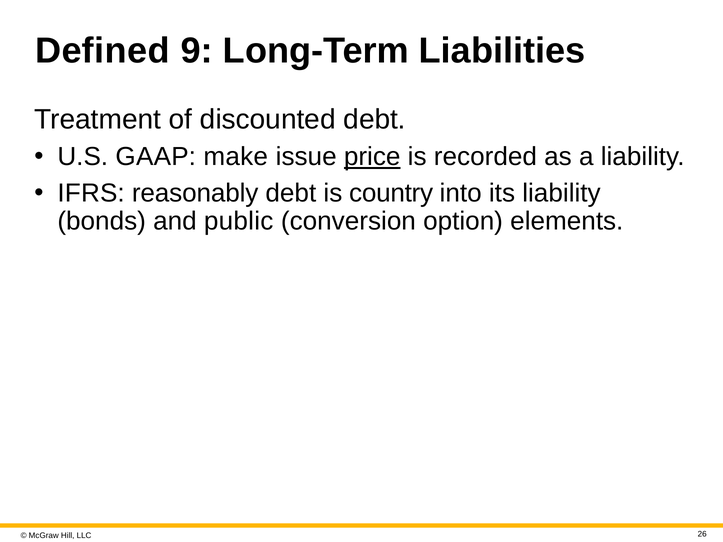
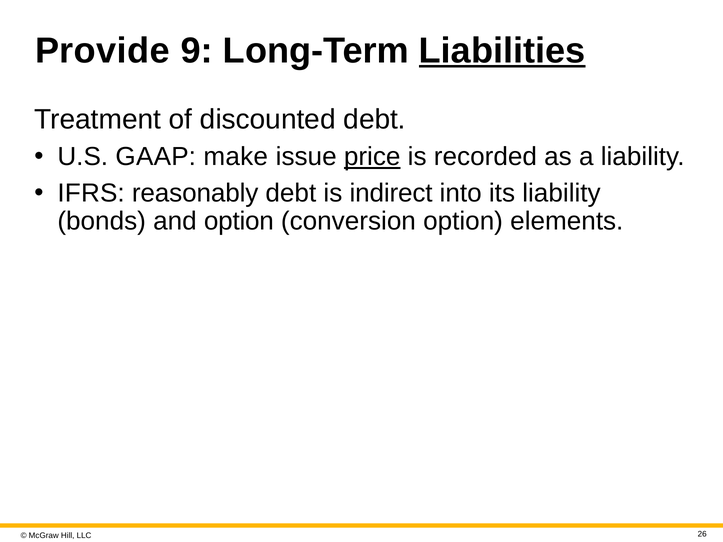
Defined: Defined -> Provide
Liabilities underline: none -> present
country: country -> indirect
and public: public -> option
